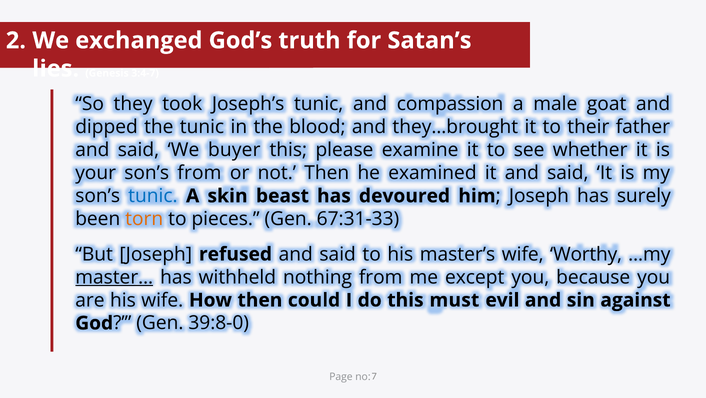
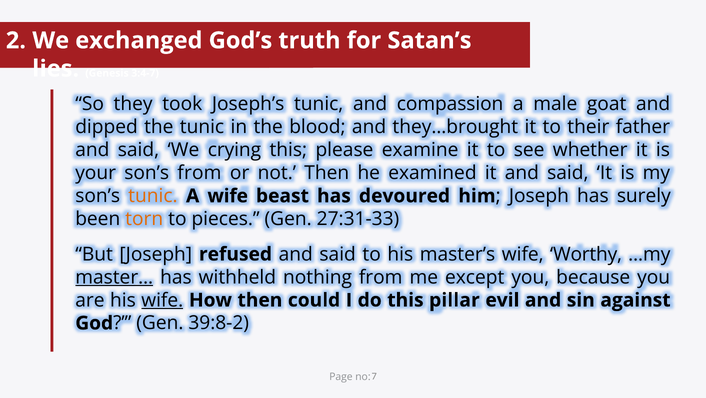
buyer: buyer -> crying
tunic at (153, 196) colour: blue -> orange
A skin: skin -> wife
67:31-33: 67:31-33 -> 27:31-33
wife at (162, 300) underline: none -> present
must: must -> pillar
39:8-0: 39:8-0 -> 39:8-2
